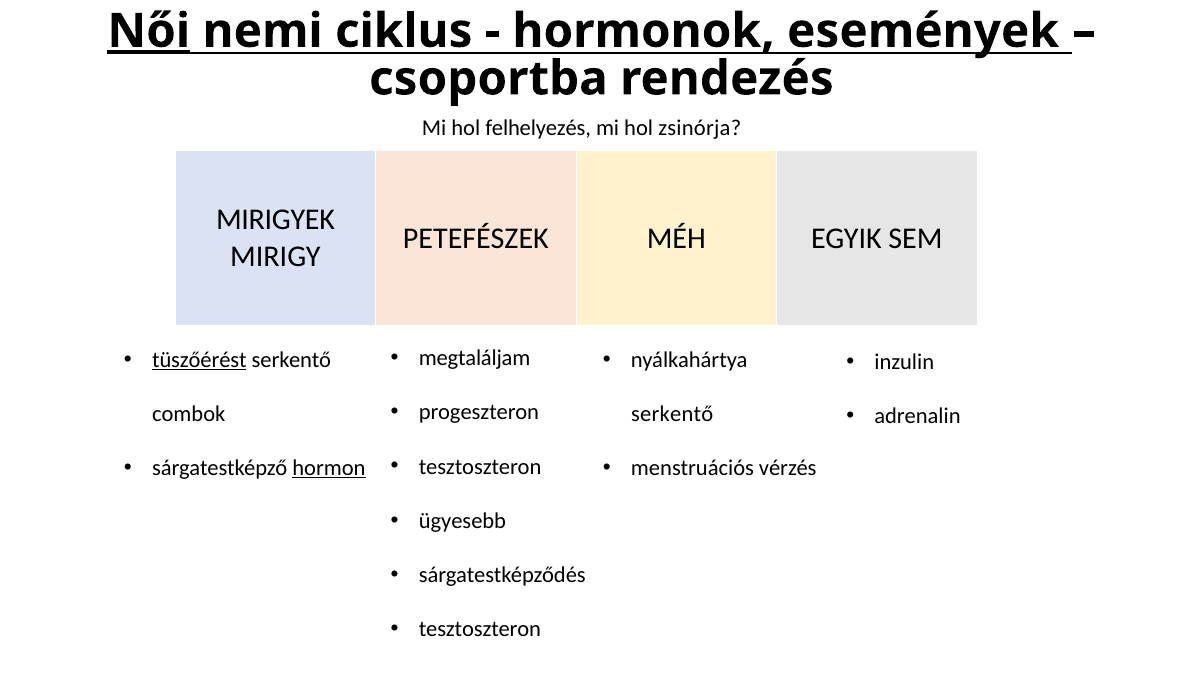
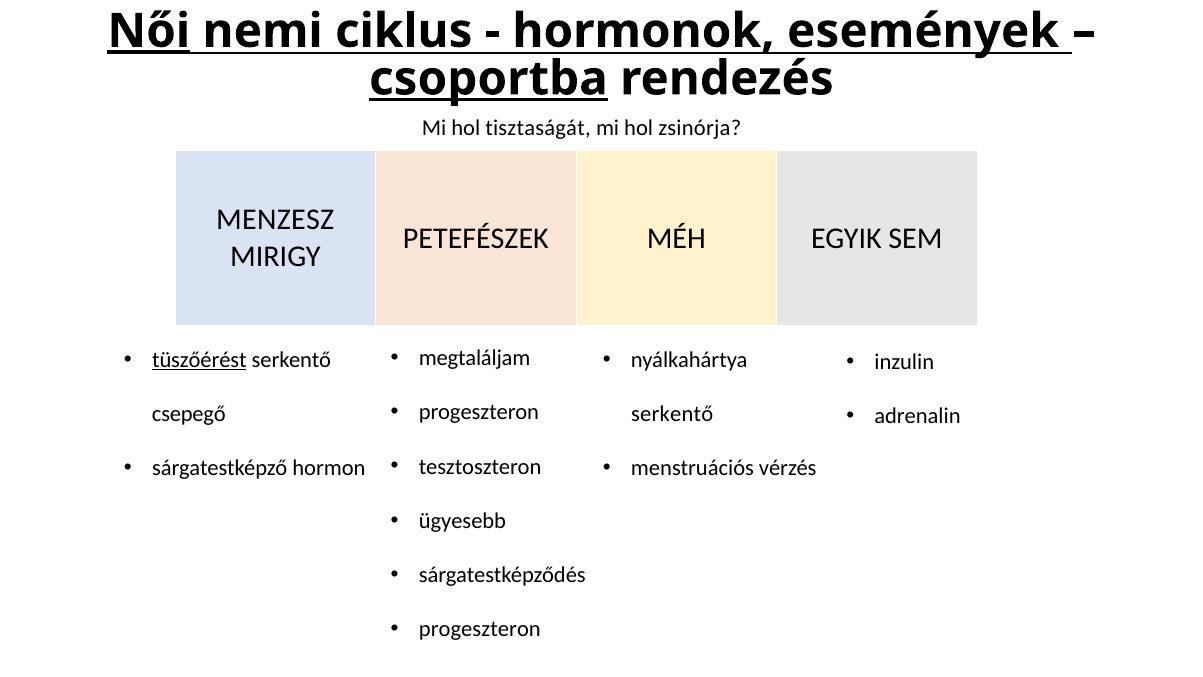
csoportba underline: none -> present
felhelyezés: felhelyezés -> tisztaságát
MIRIGYEK: MIRIGYEK -> MENZESZ
combok: combok -> csepegő
hormon underline: present -> none
tesztoszteron at (480, 629): tesztoszteron -> progeszteron
